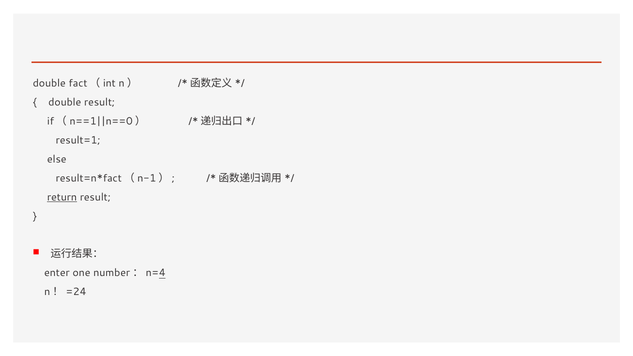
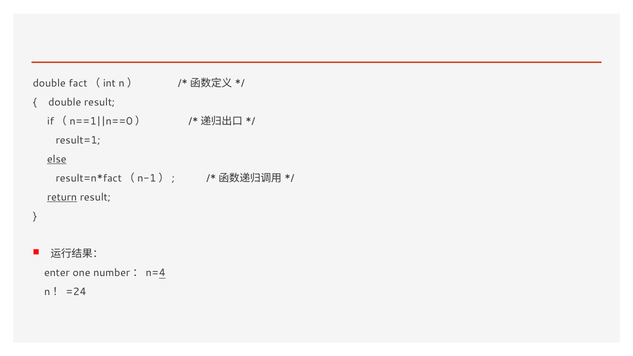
else underline: none -> present
